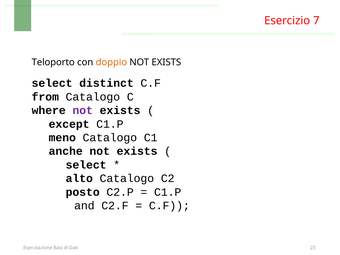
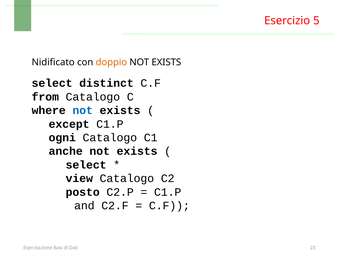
7: 7 -> 5
Teloporto: Teloporto -> Nidificato
not at (83, 110) colour: purple -> blue
meno: meno -> ogni
alto: alto -> view
